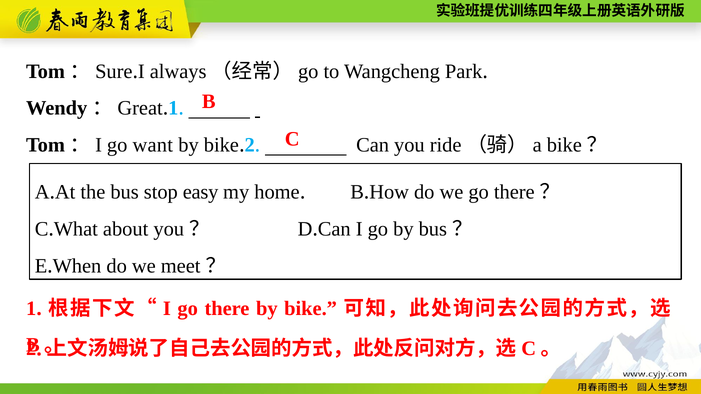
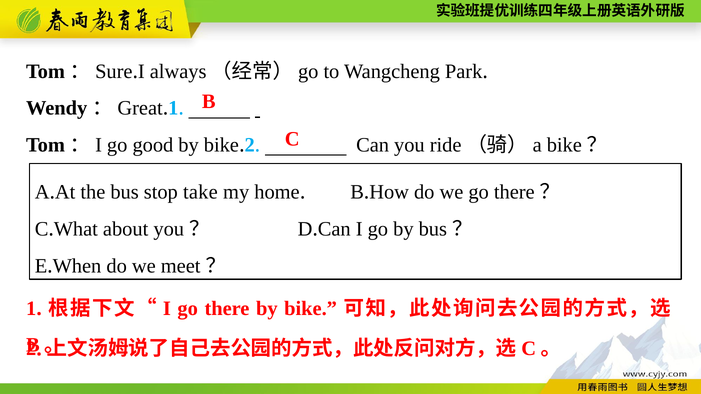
want: want -> good
easy: easy -> take
